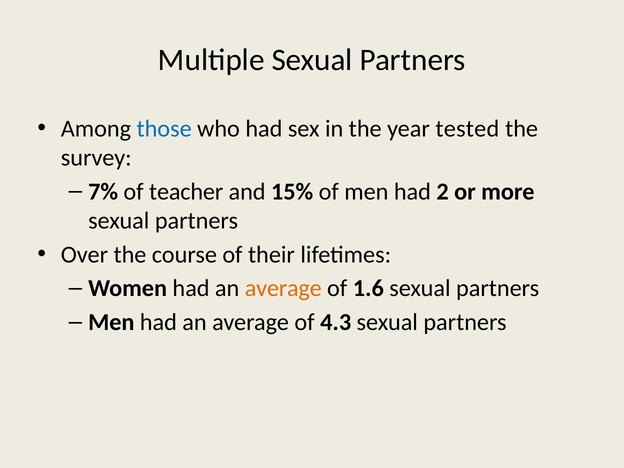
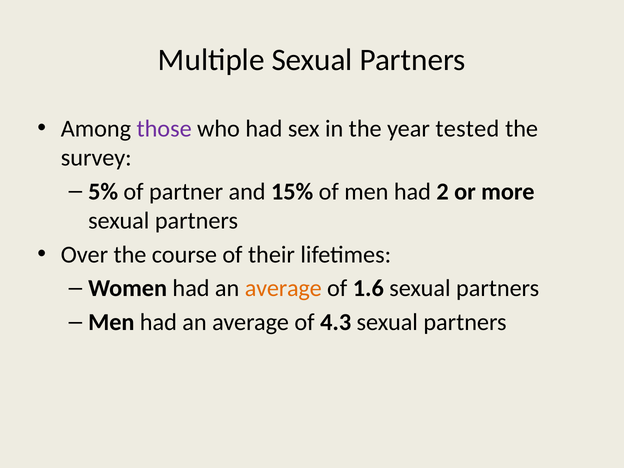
those colour: blue -> purple
7%: 7% -> 5%
teacher: teacher -> partner
